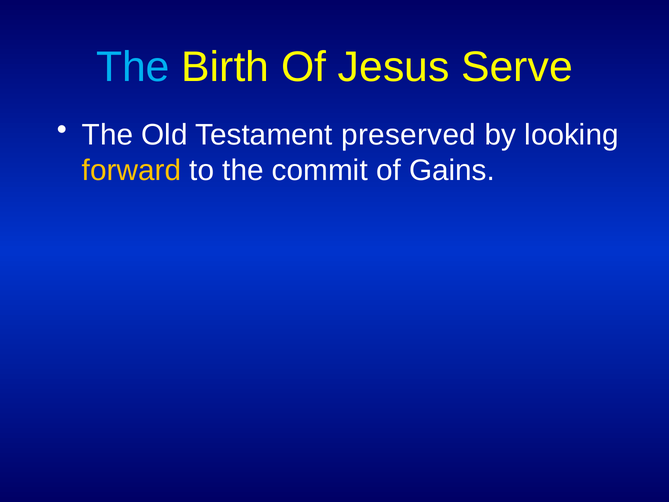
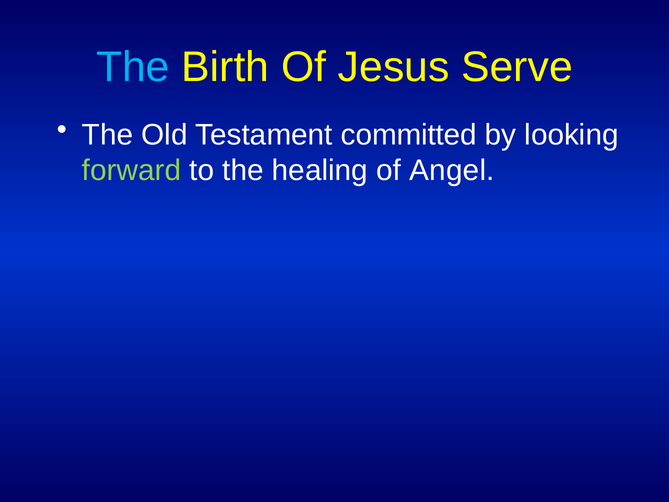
preserved: preserved -> committed
forward colour: yellow -> light green
commit: commit -> healing
Gains: Gains -> Angel
